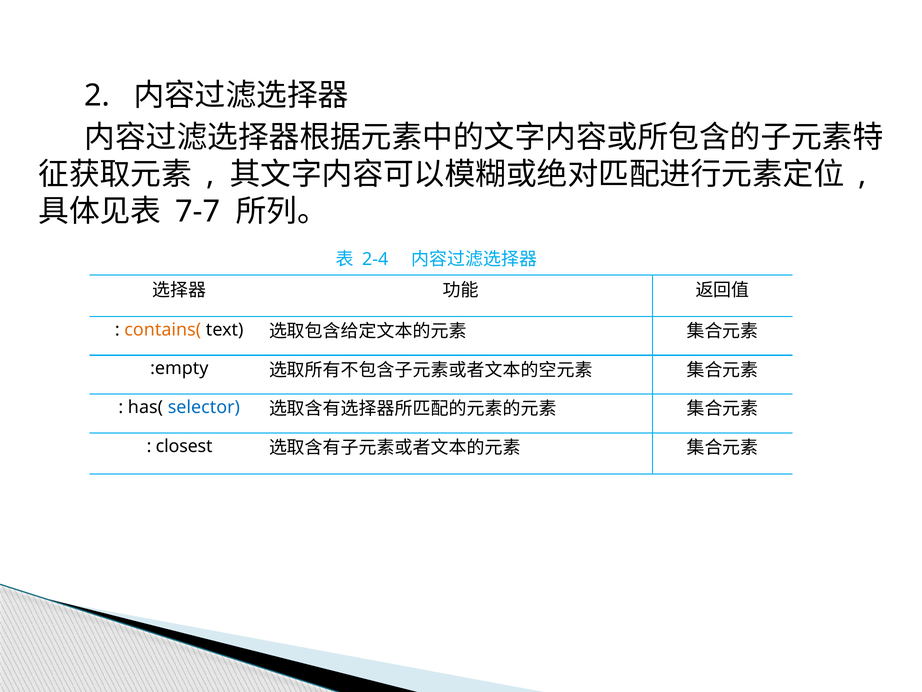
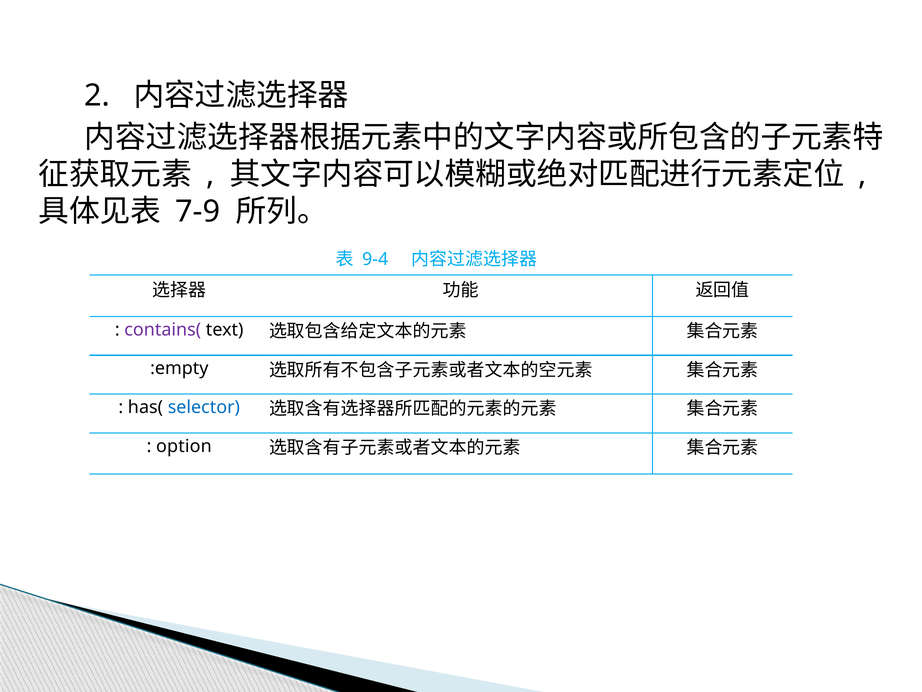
7-7: 7-7 -> 7-9
2-4: 2-4 -> 9-4
contains( colour: orange -> purple
closest: closest -> option
